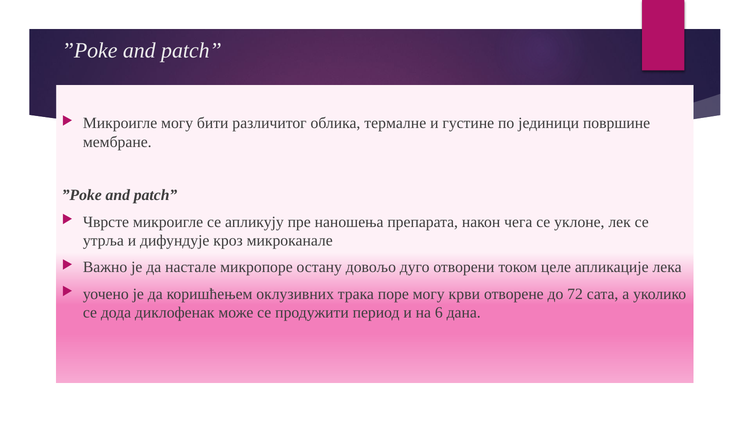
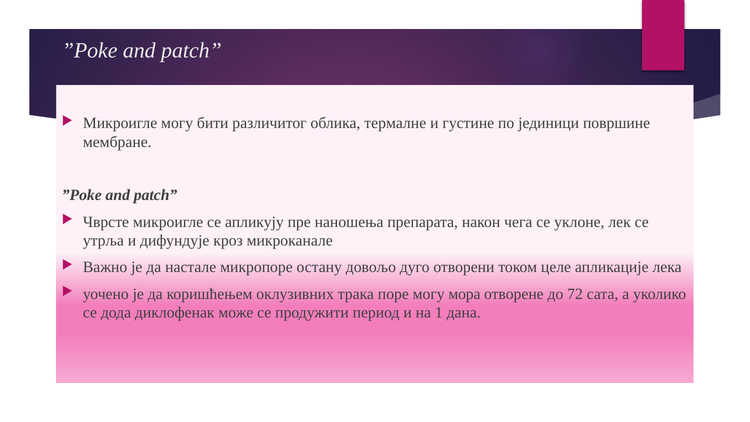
крви: крви -> мора
6: 6 -> 1
